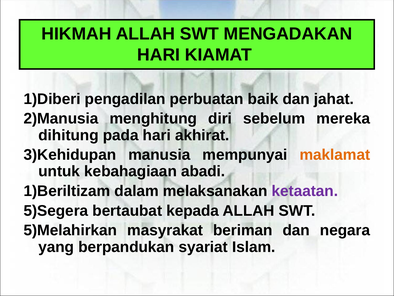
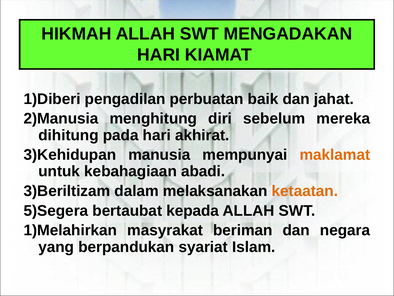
1)Beriltizam: 1)Beriltizam -> 3)Beriltizam
ketaatan colour: purple -> orange
5)Melahirkan: 5)Melahirkan -> 1)Melahirkan
